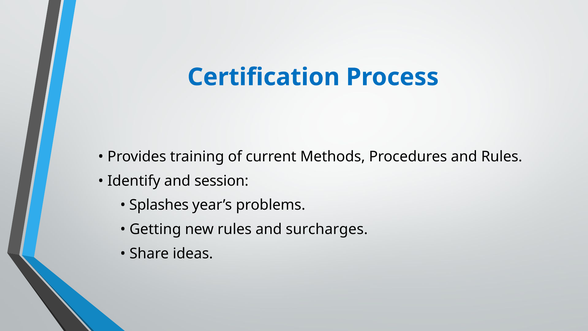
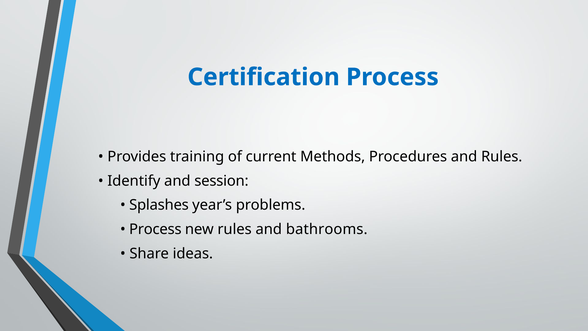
Getting at (155, 229): Getting -> Process
surcharges: surcharges -> bathrooms
